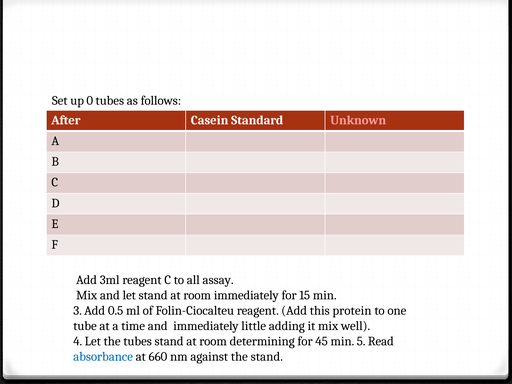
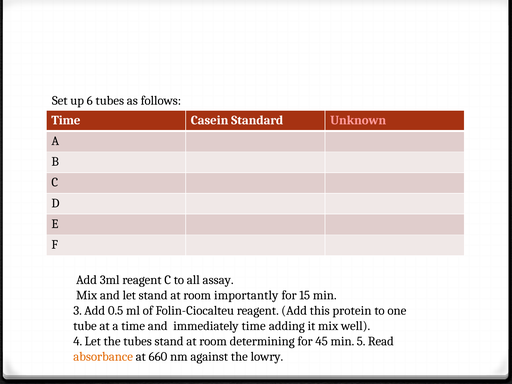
0: 0 -> 6
After at (66, 120): After -> Time
room immediately: immediately -> importantly
immediately little: little -> time
absorbance colour: blue -> orange
the stand: stand -> lowry
